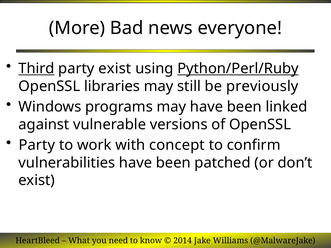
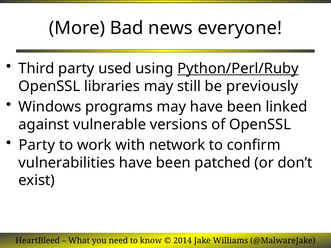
Third underline: present -> none
party exist: exist -> used
concept: concept -> network
